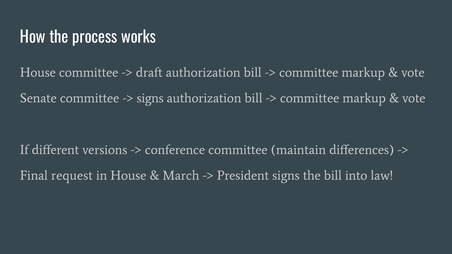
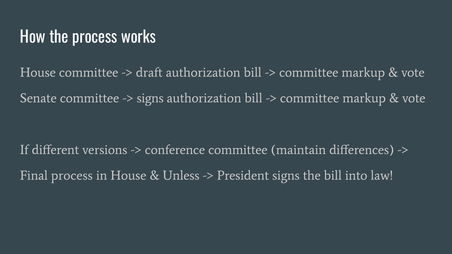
Final request: request -> process
March: March -> Unless
